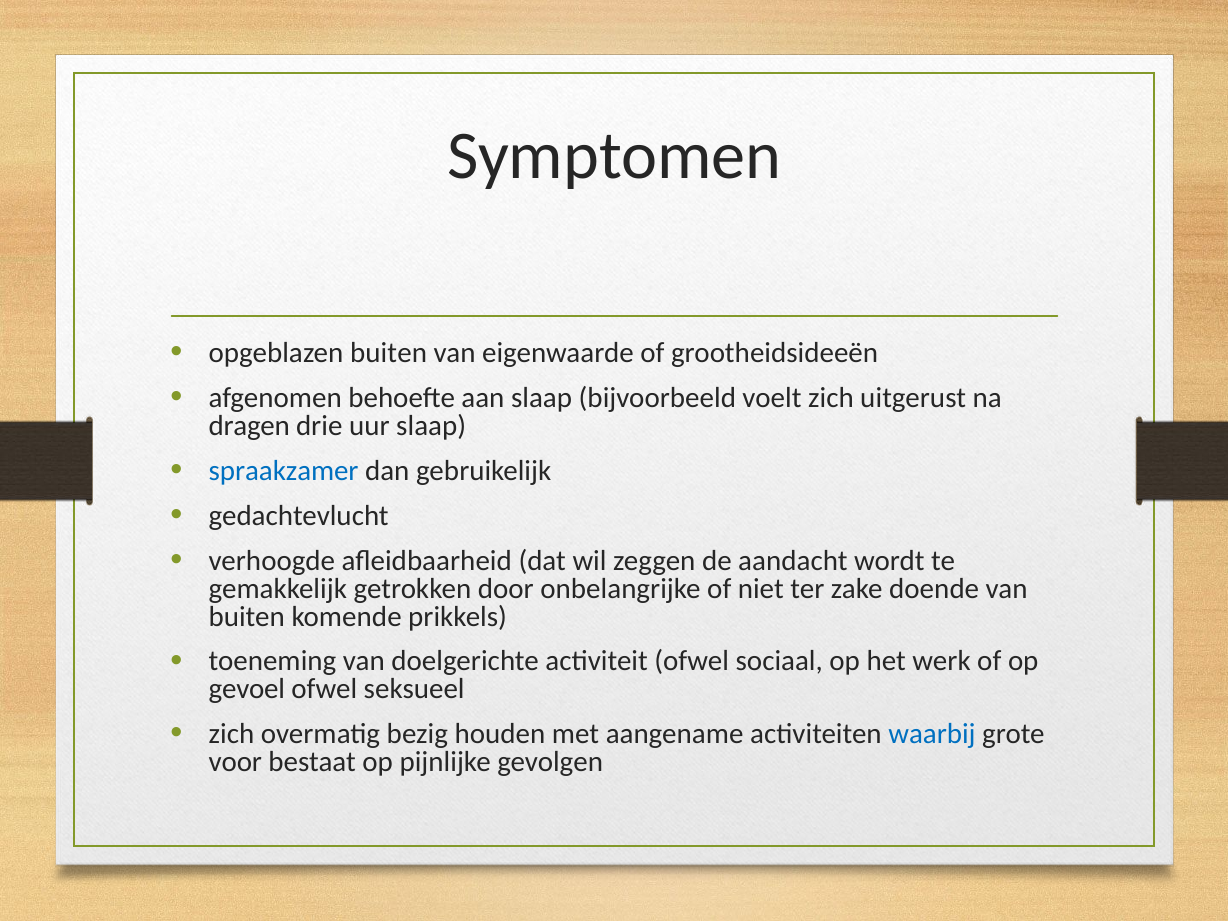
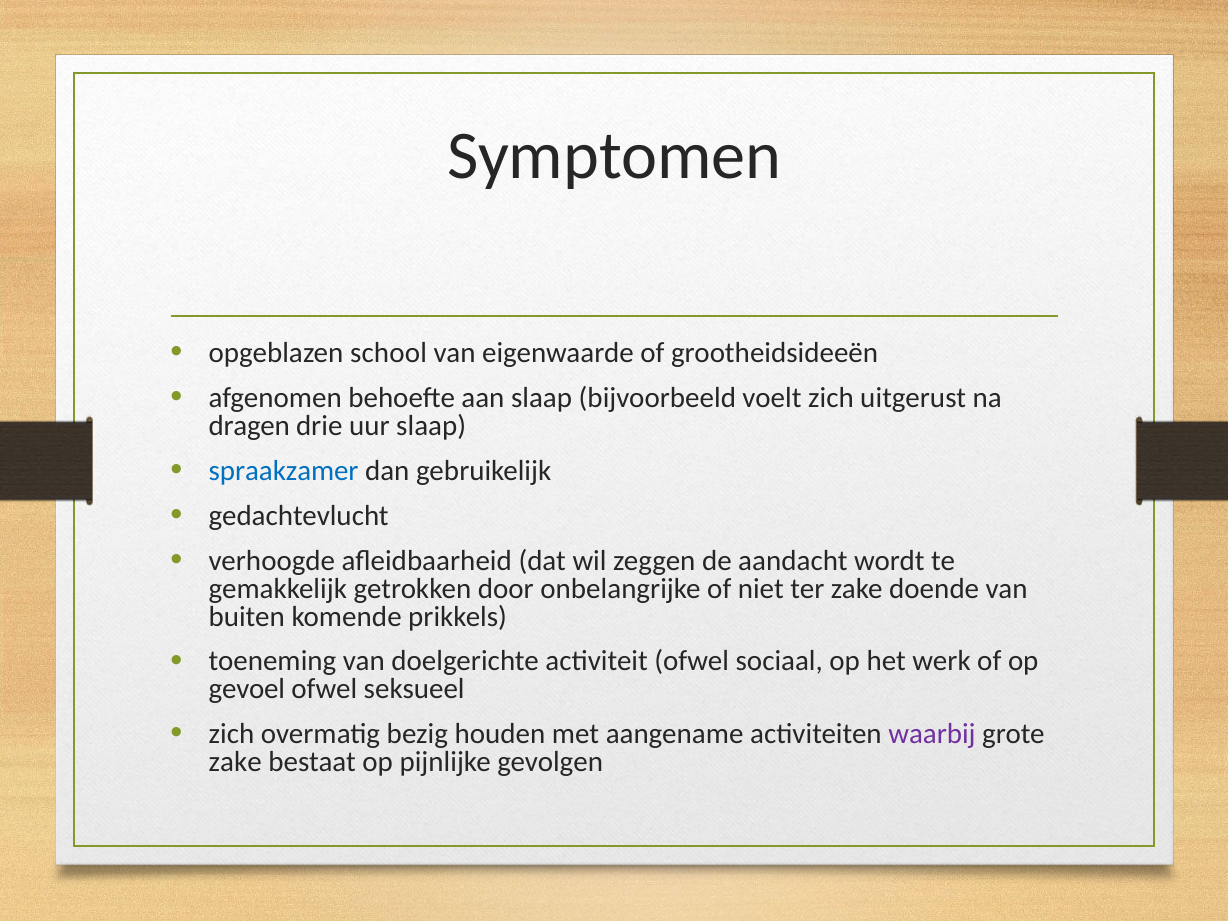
opgeblazen buiten: buiten -> school
waarbij colour: blue -> purple
voor at (235, 762): voor -> zake
